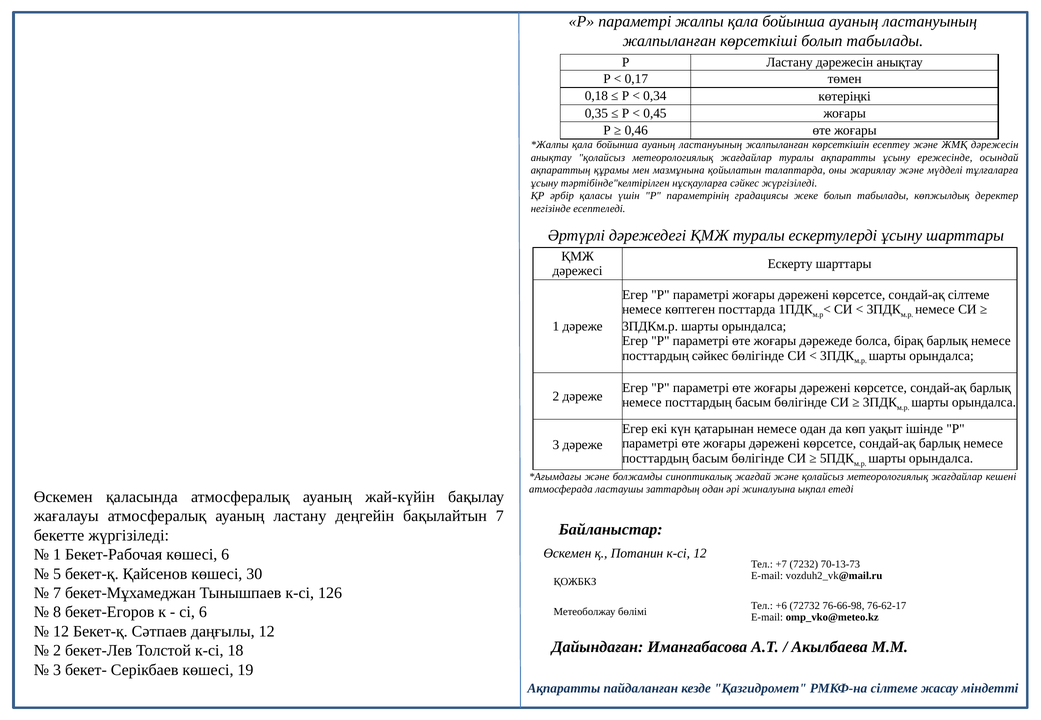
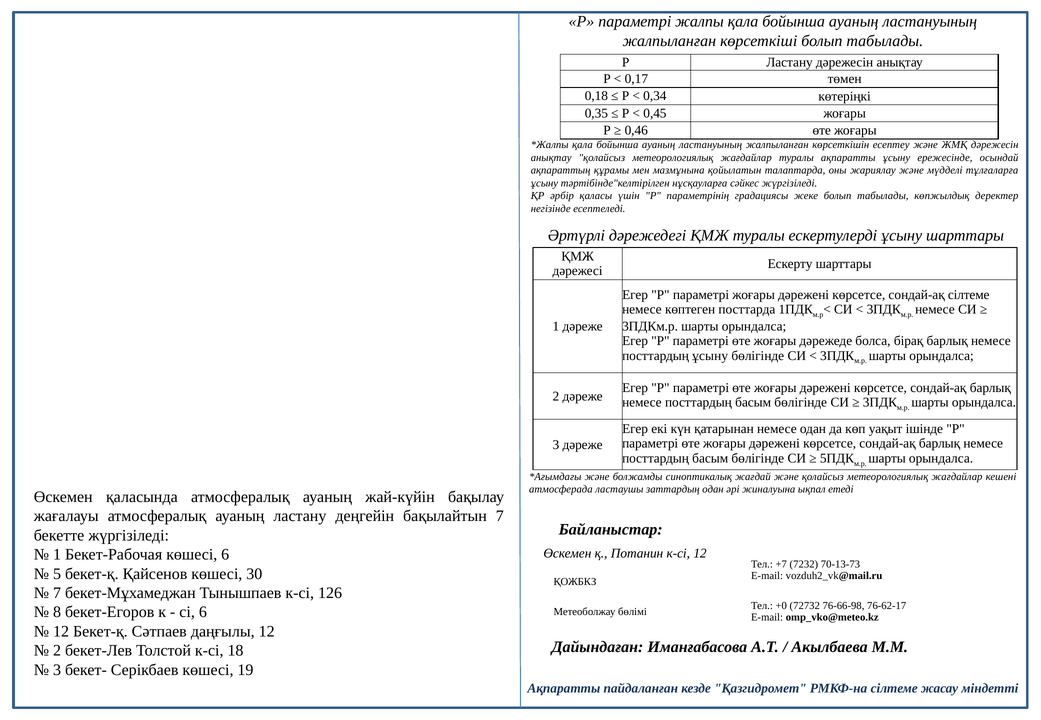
посттардың сәйкес: сәйкес -> ұсыну
+6: +6 -> +0
